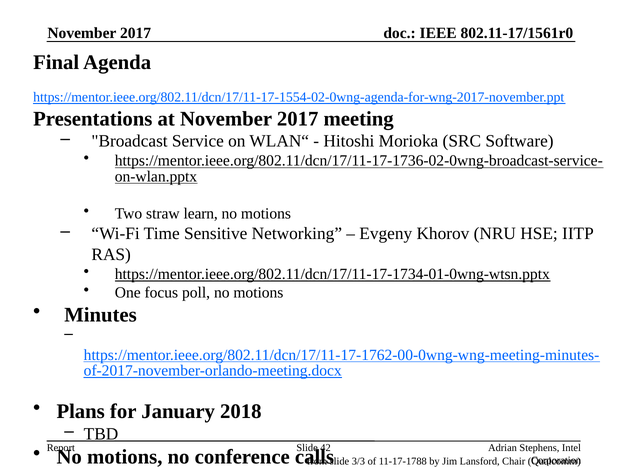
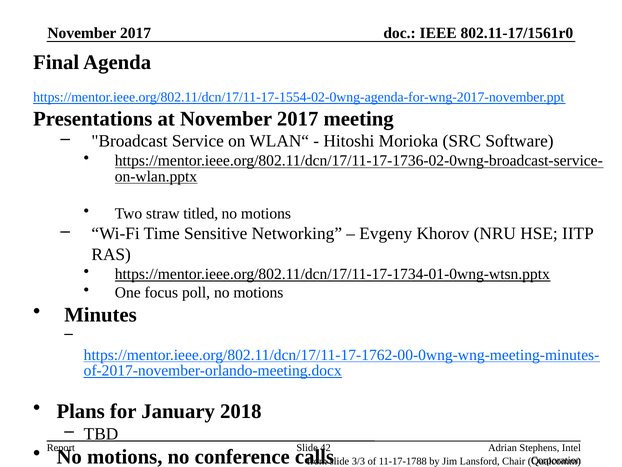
learn: learn -> titled
